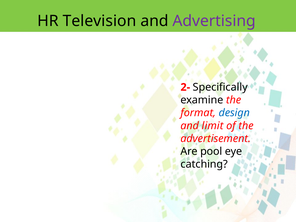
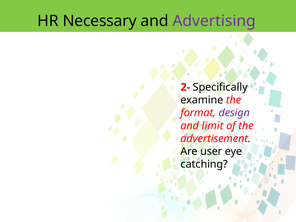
Television: Television -> Necessary
design colour: blue -> purple
pool: pool -> user
